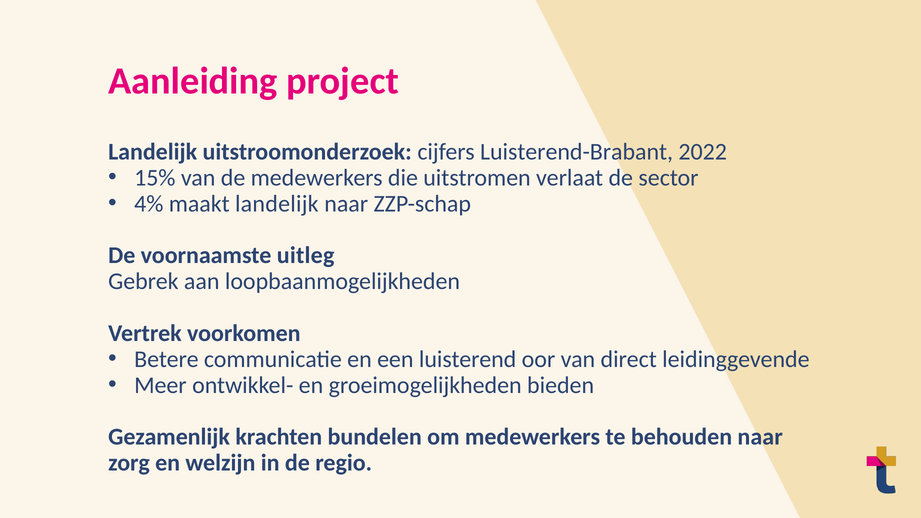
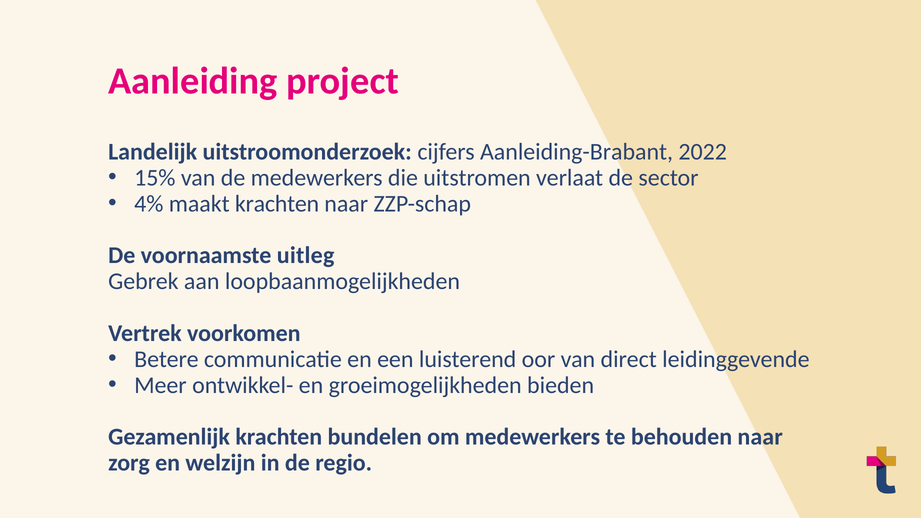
Luisterend-Brabant: Luisterend-Brabant -> Aanleiding-Brabant
maakt landelijk: landelijk -> krachten
